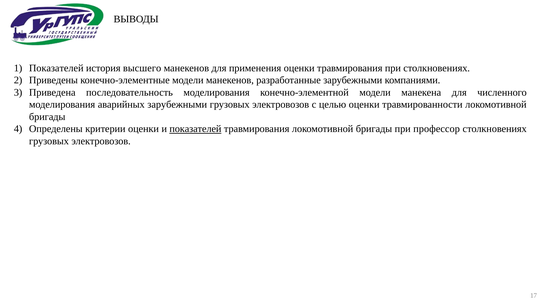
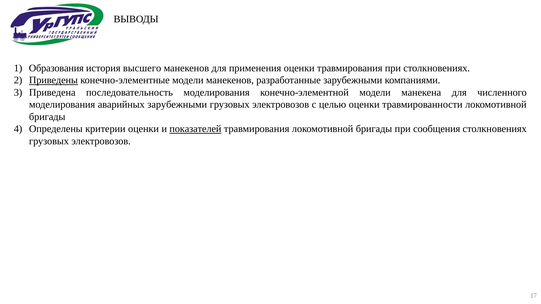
Показателей at (56, 68): Показателей -> Образования
Приведены underline: none -> present
профессор: профессор -> сообщения
